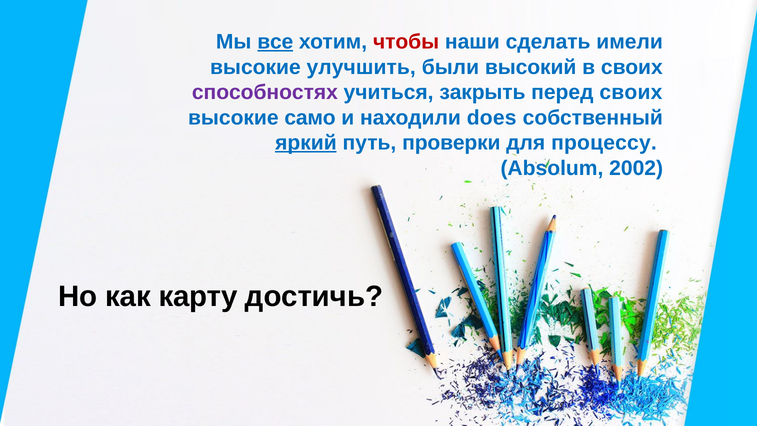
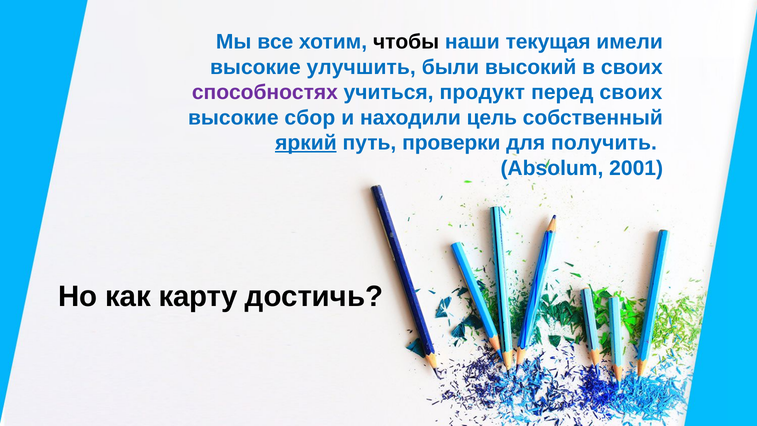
все underline: present -> none
чтобы colour: red -> black
сделать: сделать -> текущая
закрыть: закрыть -> продукт
само: само -> сбор
does: does -> цель
процессу: процессу -> получить
2002: 2002 -> 2001
